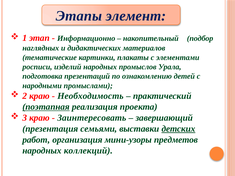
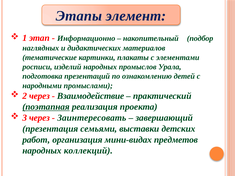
2 краю: краю -> через
Необходимость: Необходимость -> Взаимодействие
3 краю: краю -> через
детских underline: present -> none
мини-узоры: мини-узоры -> мини-видах
